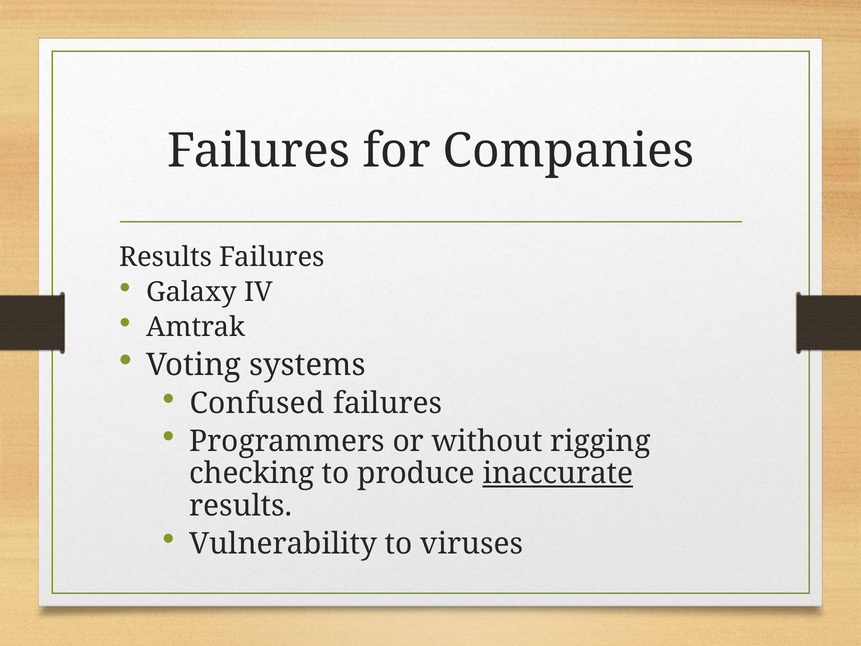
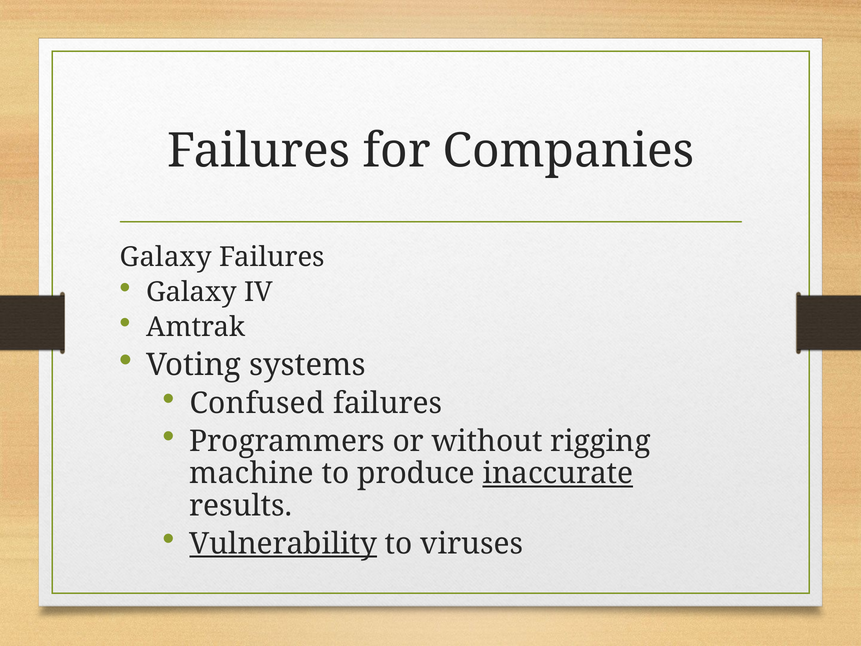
Results at (166, 257): Results -> Galaxy
checking: checking -> machine
Vulnerability underline: none -> present
